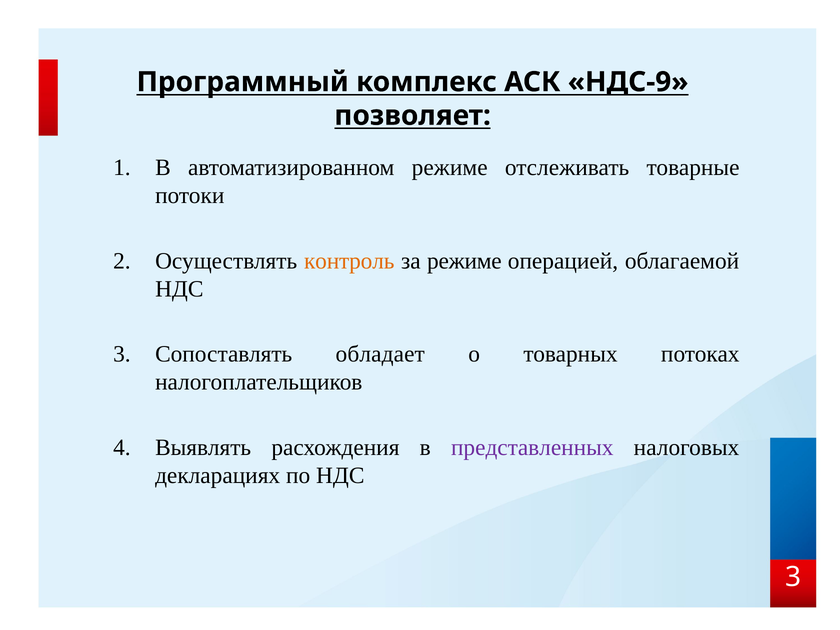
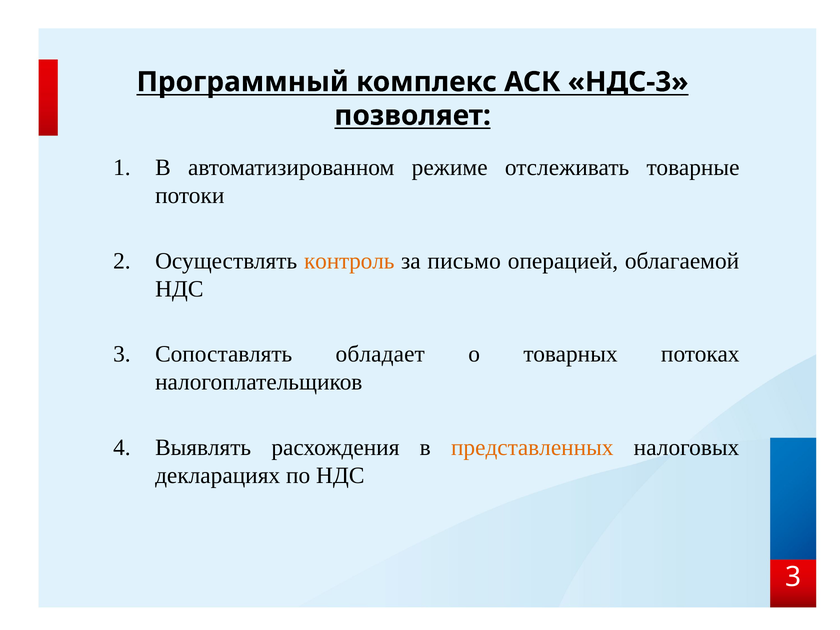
НДС-9: НДС-9 -> НДС-3
за режиме: режиме -> письмо
представленных colour: purple -> orange
